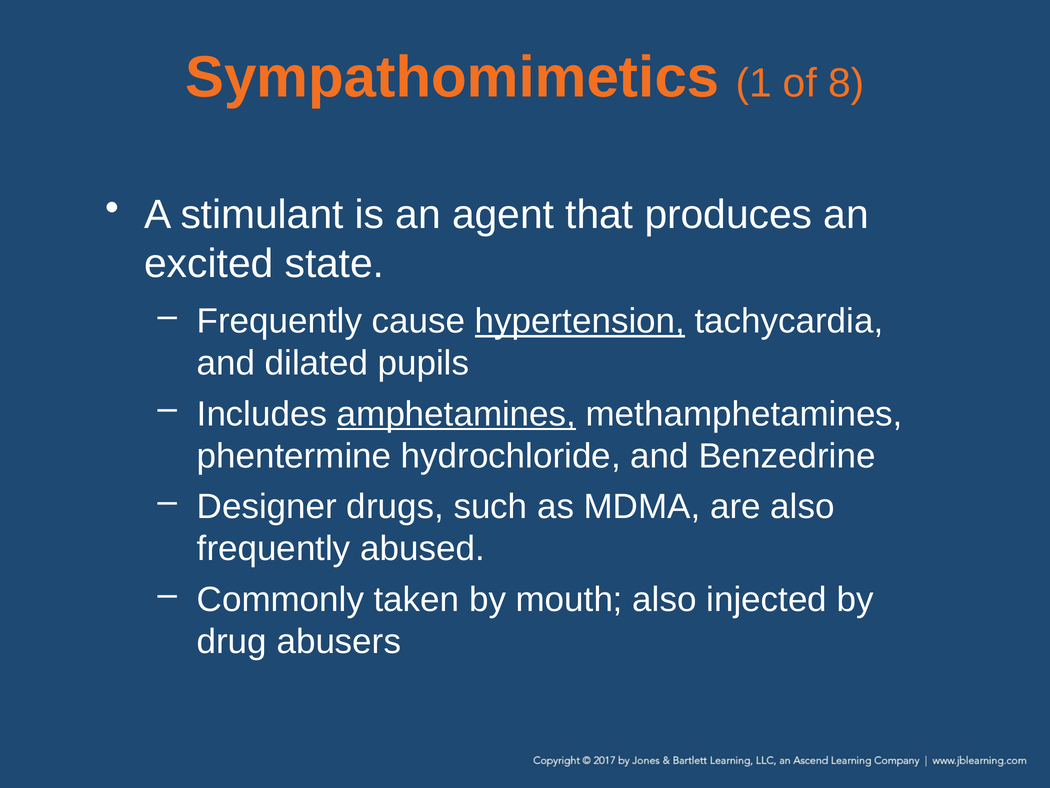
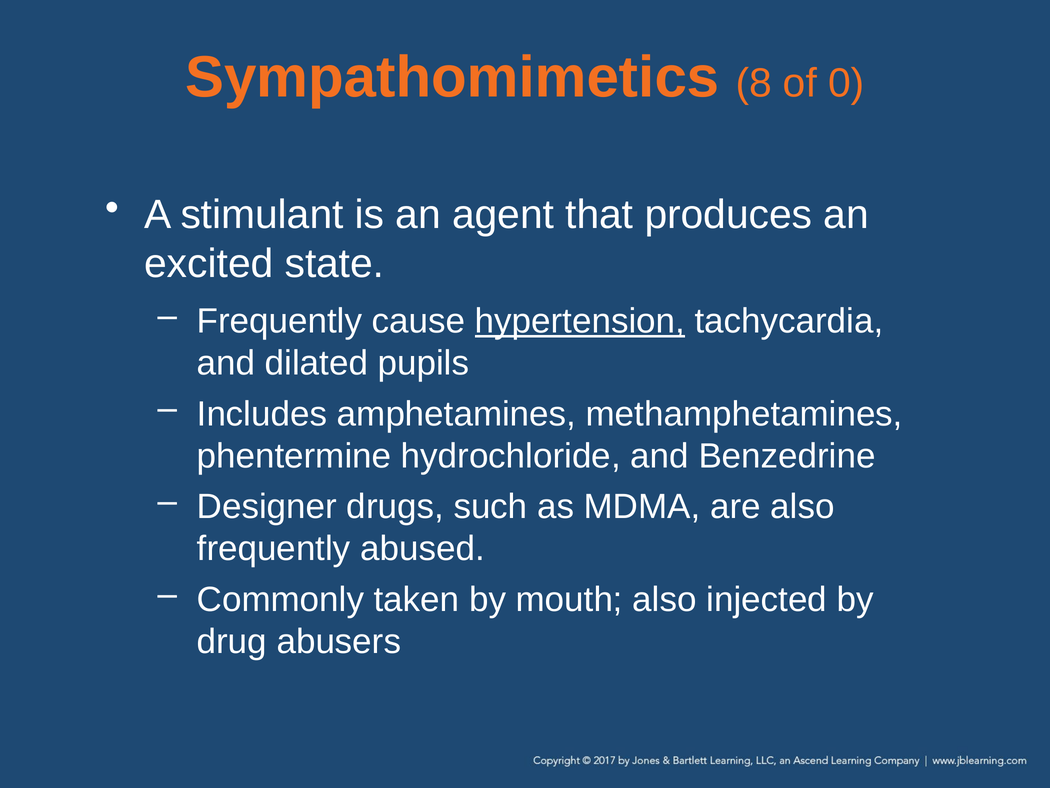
1: 1 -> 8
8: 8 -> 0
amphetamines underline: present -> none
